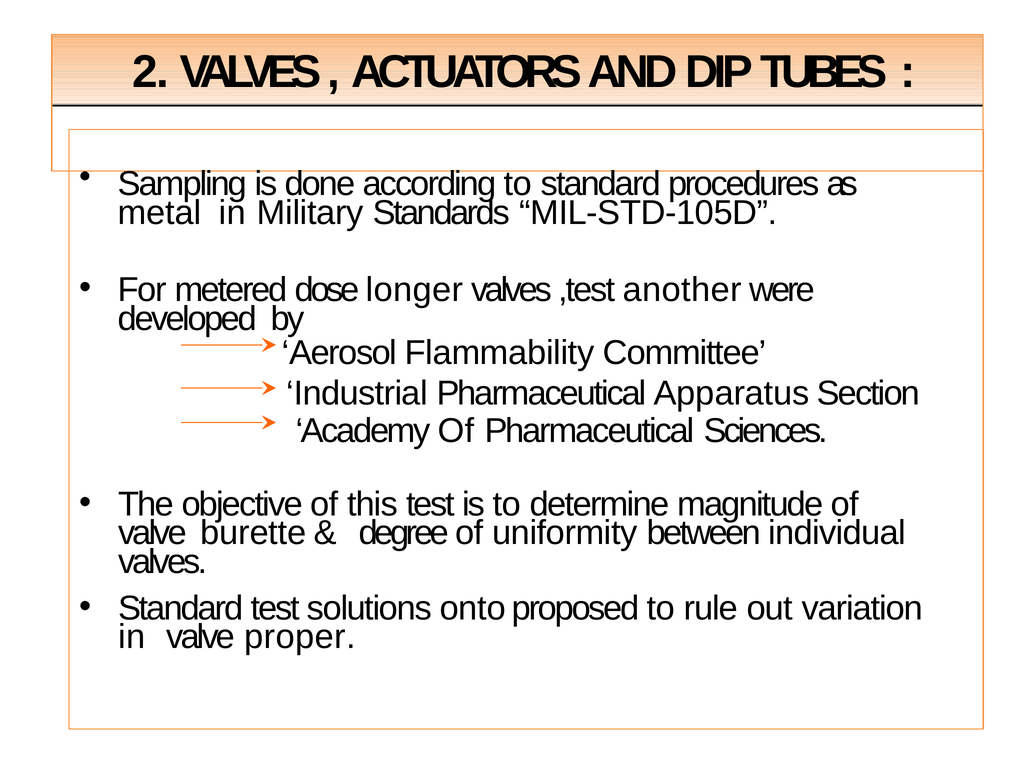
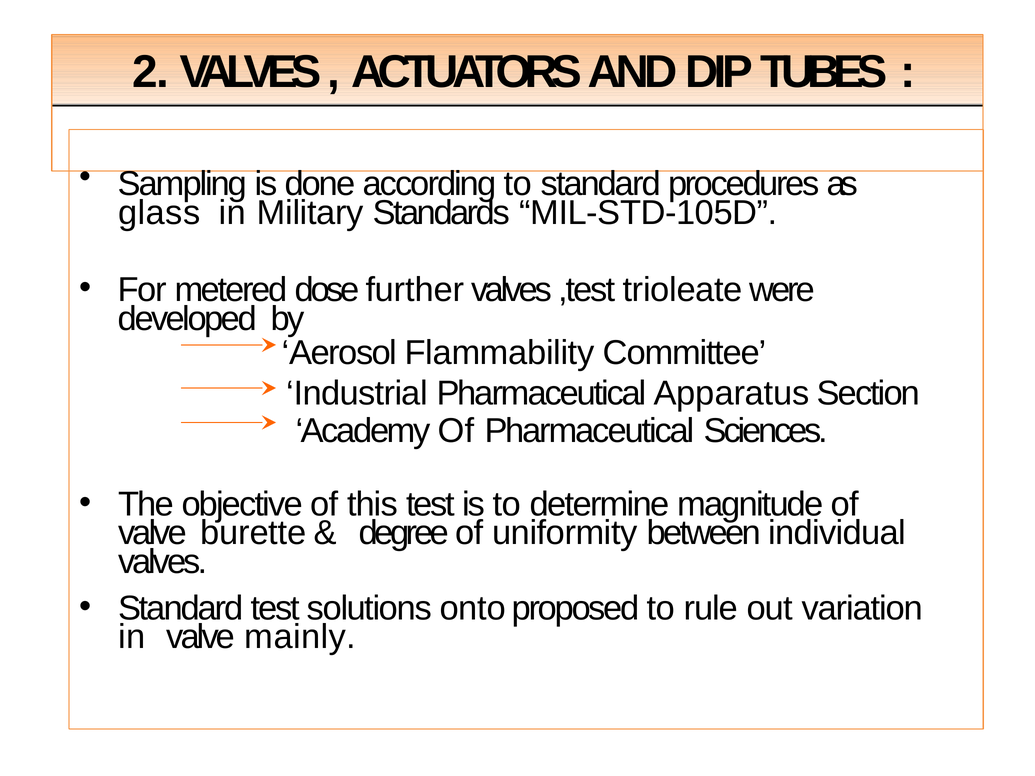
metal: metal -> glass
longer: longer -> further
another: another -> trioleate
proper: proper -> mainly
